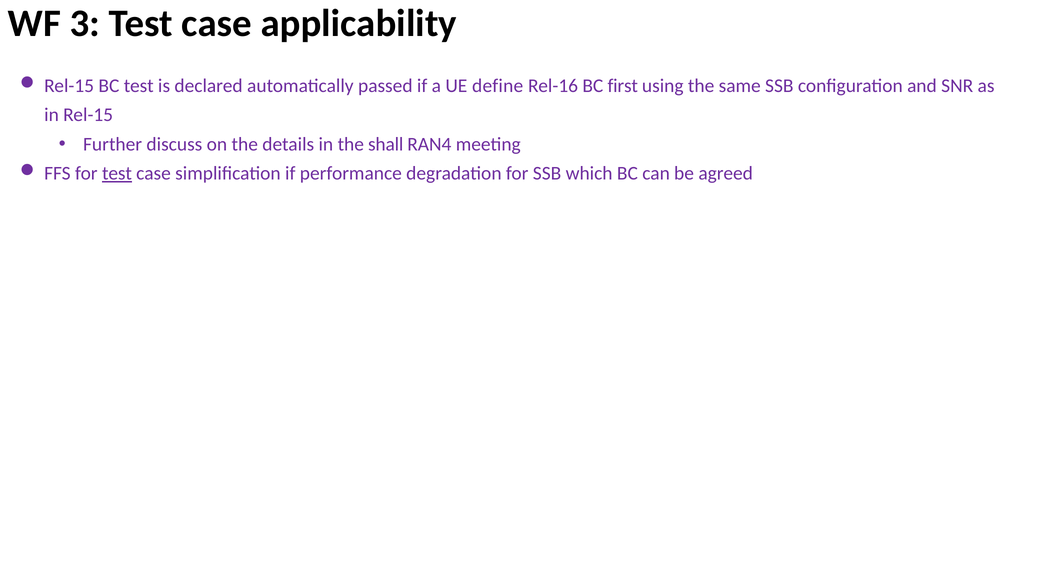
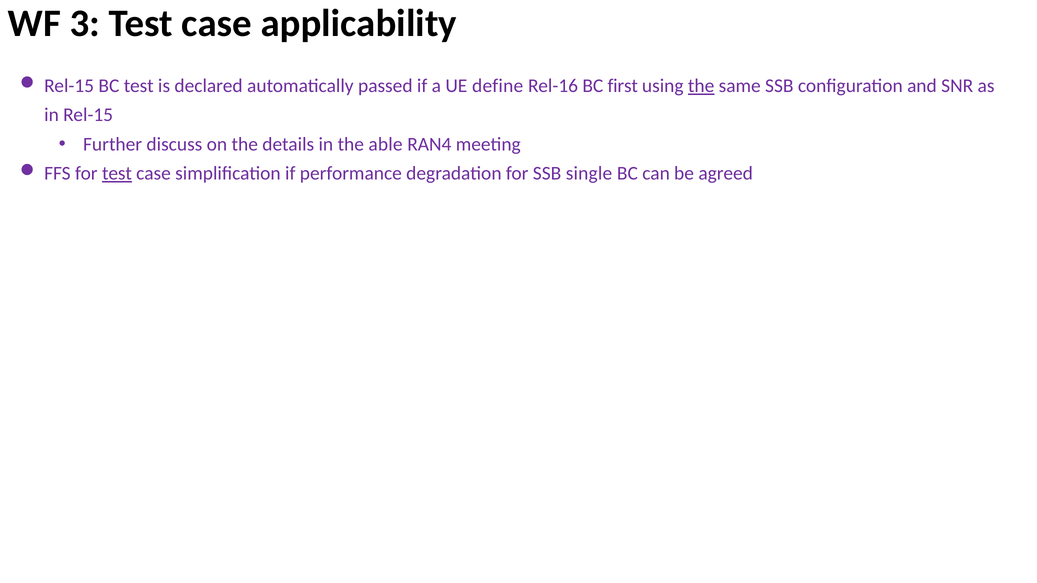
the at (701, 86) underline: none -> present
shall: shall -> able
which: which -> single
